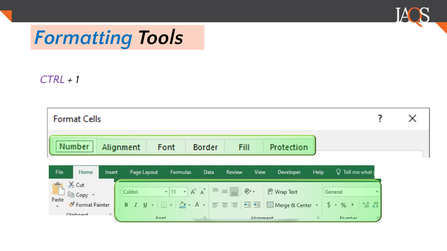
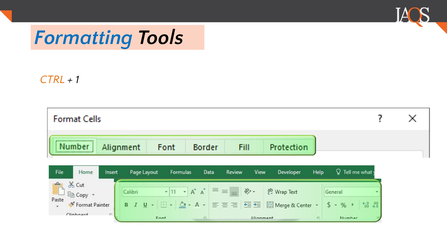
CTRL colour: purple -> orange
